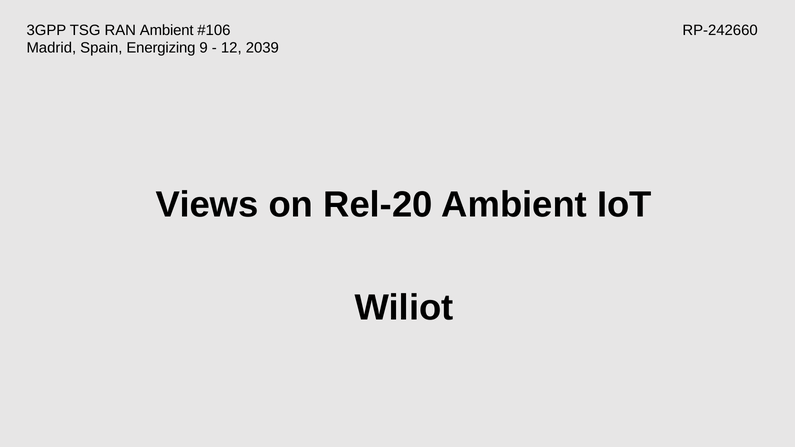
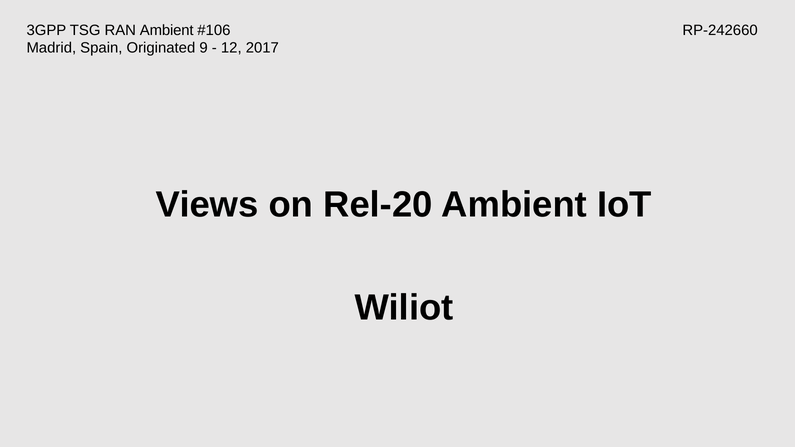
Energizing: Energizing -> Originated
2039: 2039 -> 2017
